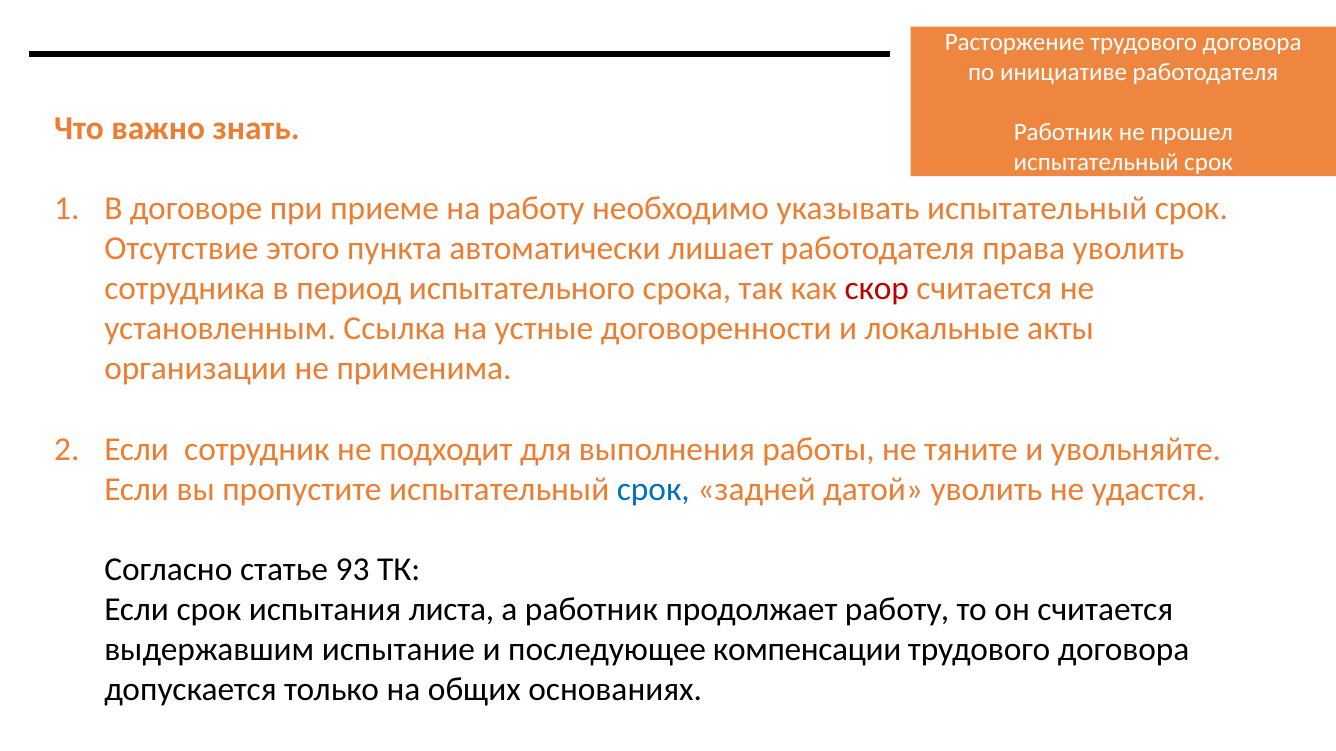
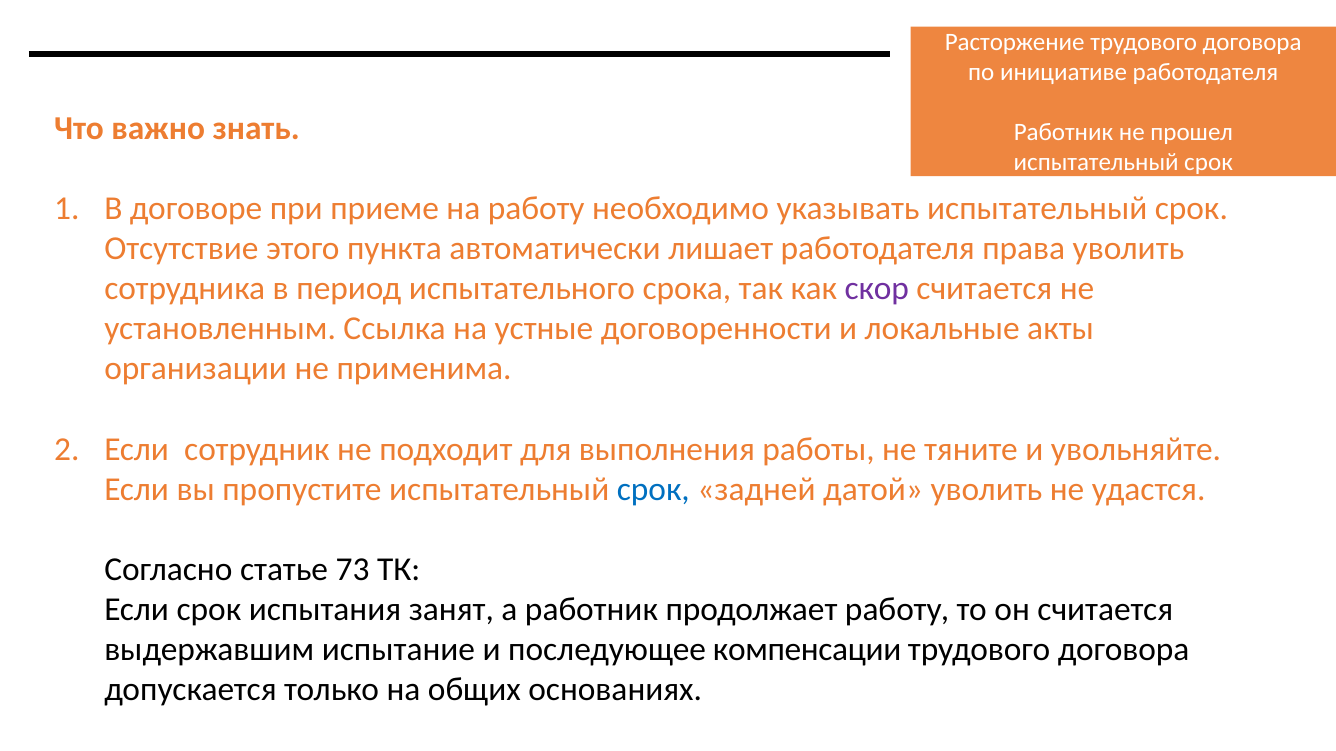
скор colour: red -> purple
93: 93 -> 73
листа: листа -> занят
